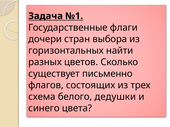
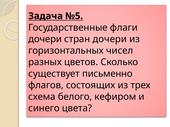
№1: №1 -> №5
стран выбора: выбора -> дочери
найти: найти -> чисел
дедушки: дедушки -> кефиром
